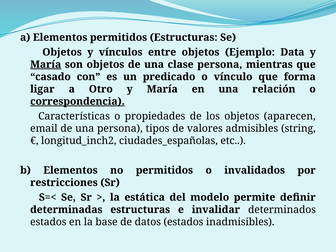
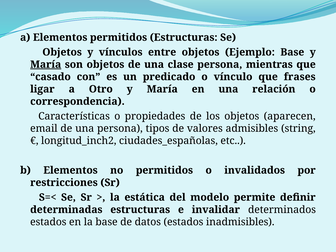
Ejemplo Data: Data -> Base
forma: forma -> frases
correspondencia underline: present -> none
